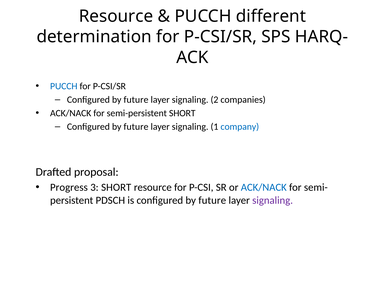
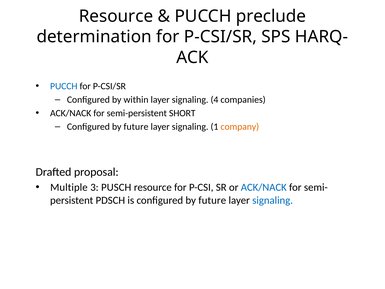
different: different -> preclude
future at (136, 100): future -> within
2: 2 -> 4
company colour: blue -> orange
Progress: Progress -> Multiple
3 SHORT: SHORT -> PUSCH
signaling at (273, 200) colour: purple -> blue
